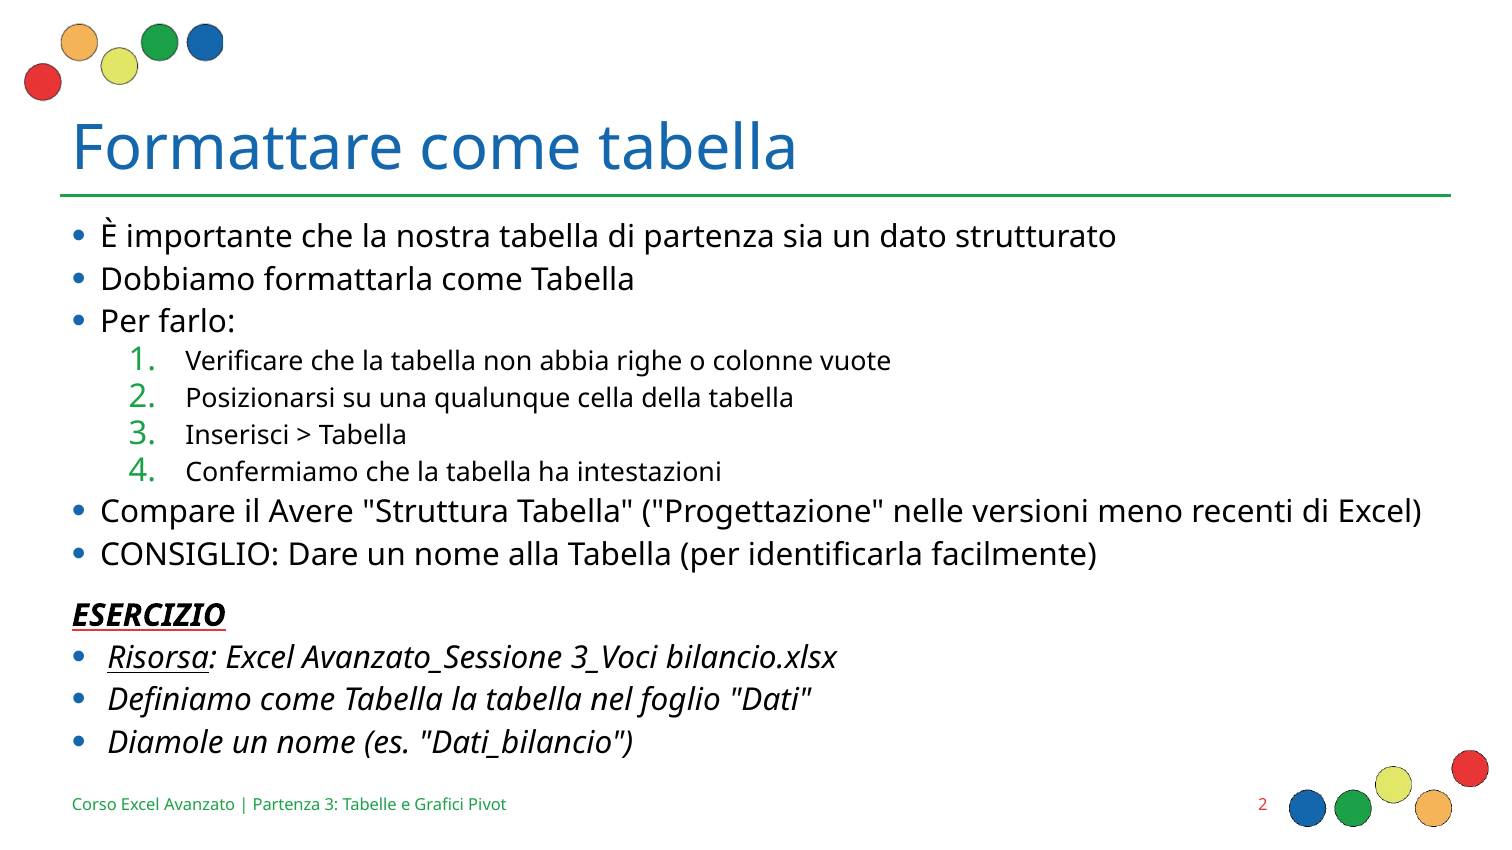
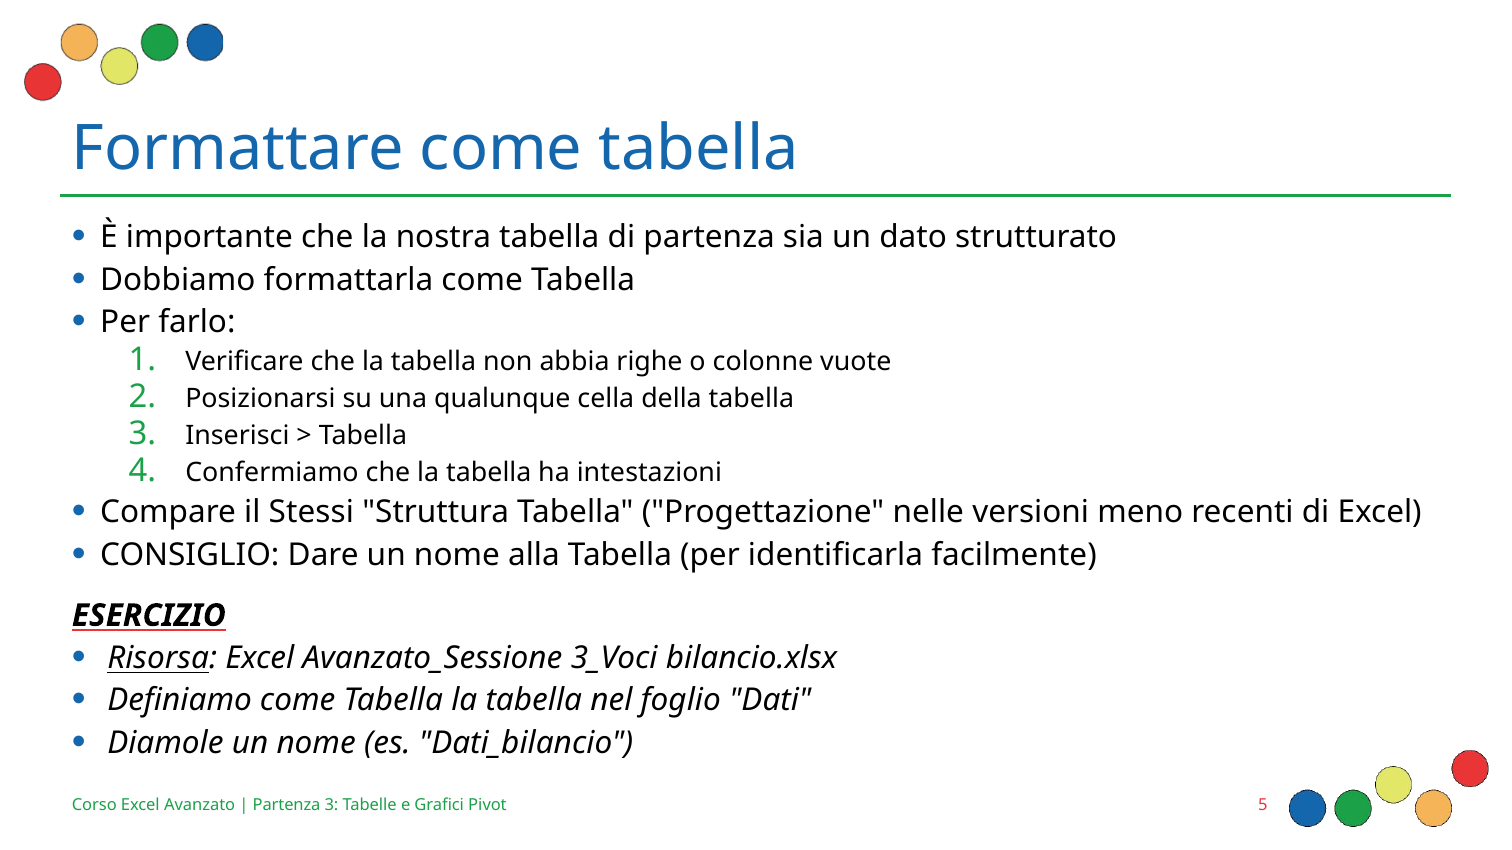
Avere: Avere -> Stessi
Pivot 2: 2 -> 5
